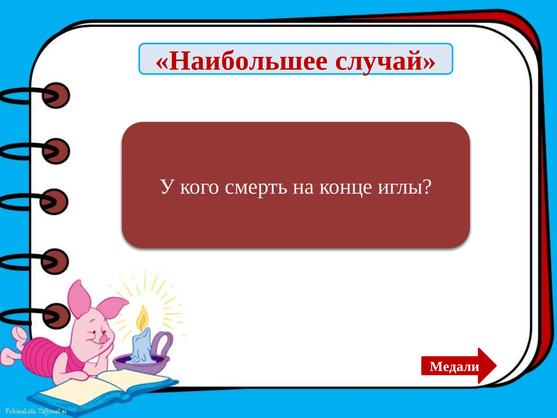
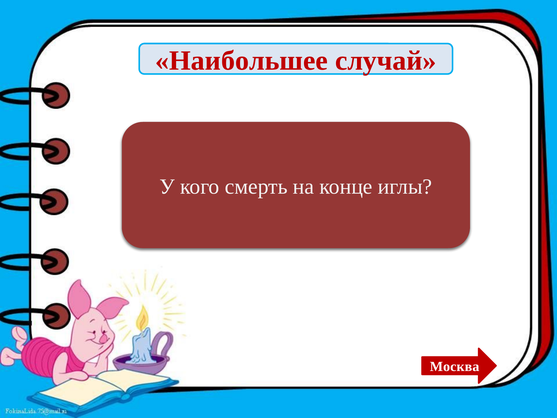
Медали: Медали -> Москва
